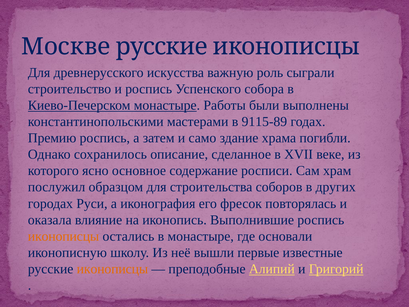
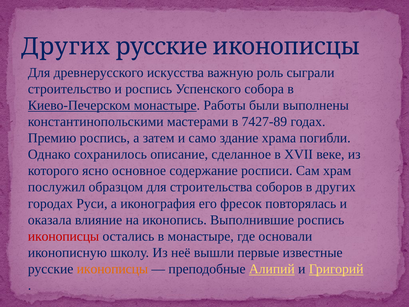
Москве at (66, 47): Москве -> Других
9115-89: 9115-89 -> 7427-89
иконописцы at (64, 236) colour: orange -> red
